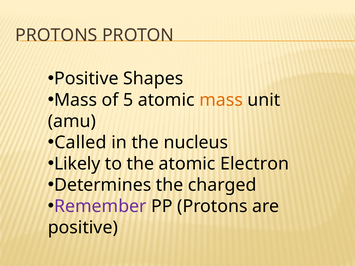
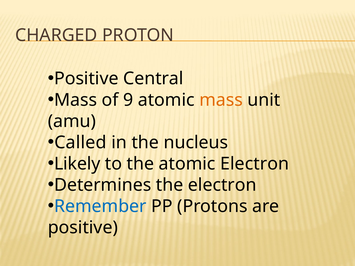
PROTONS at (56, 35): PROTONS -> CHARGED
Shapes: Shapes -> Central
5: 5 -> 9
the charged: charged -> electron
Remember colour: purple -> blue
